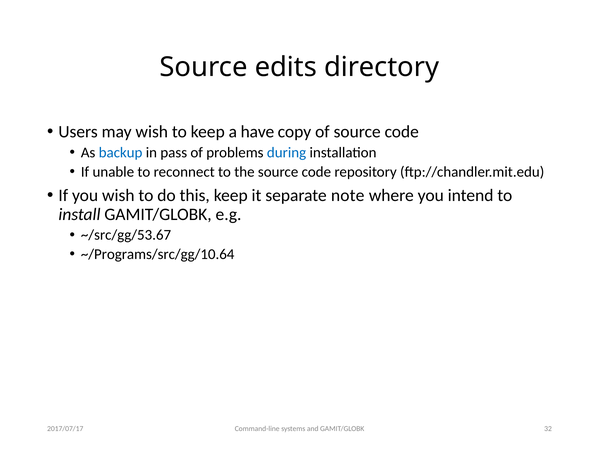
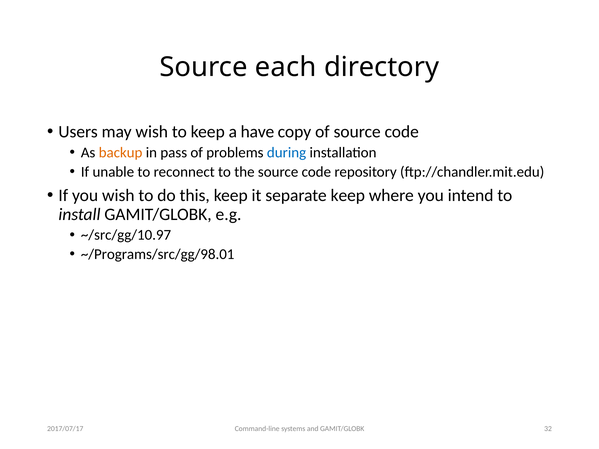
edits: edits -> each
backup colour: blue -> orange
separate note: note -> keep
~/src/gg/53.67: ~/src/gg/53.67 -> ~/src/gg/10.97
~/Programs/src/gg/10.64: ~/Programs/src/gg/10.64 -> ~/Programs/src/gg/98.01
